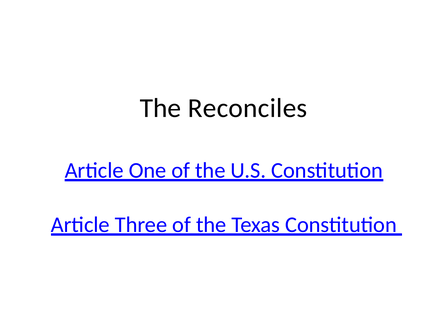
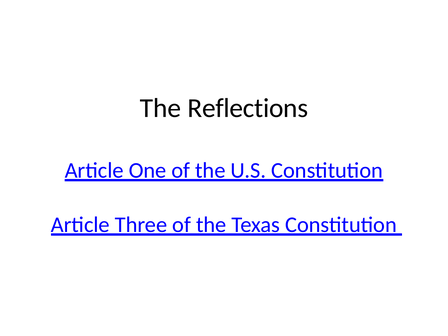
Reconciles: Reconciles -> Reflections
